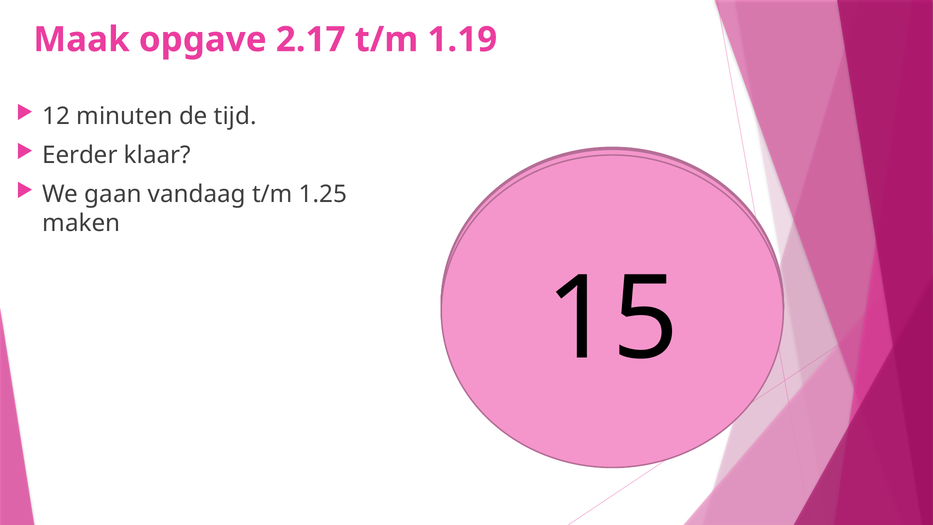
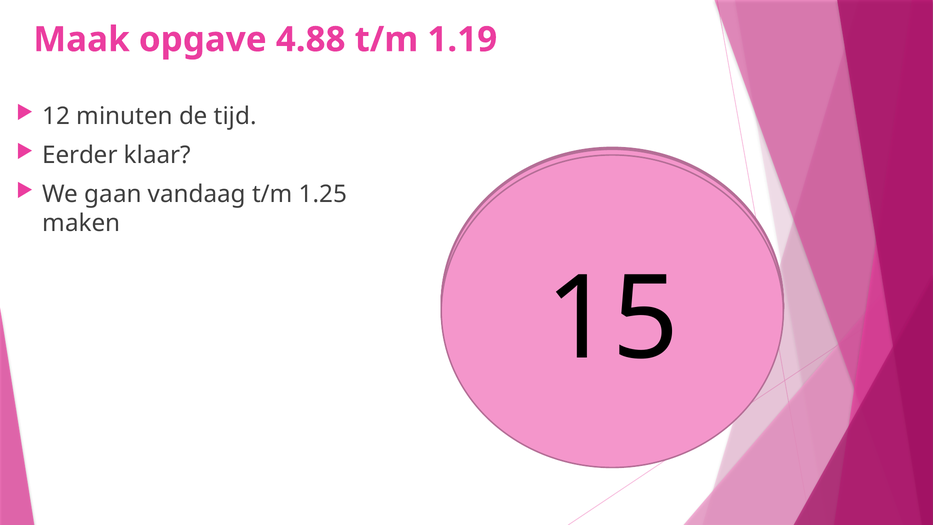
2.17: 2.17 -> 4.88
